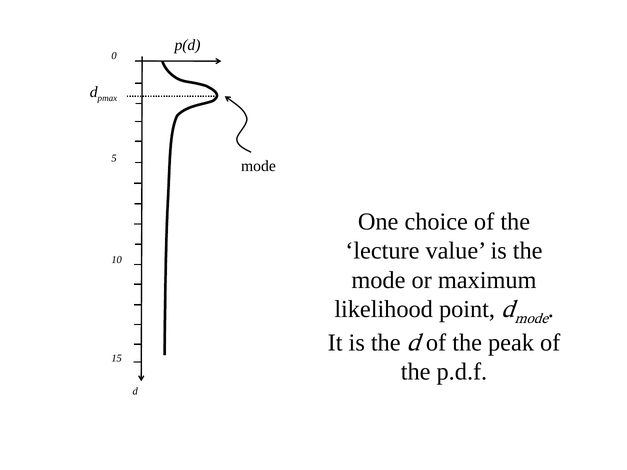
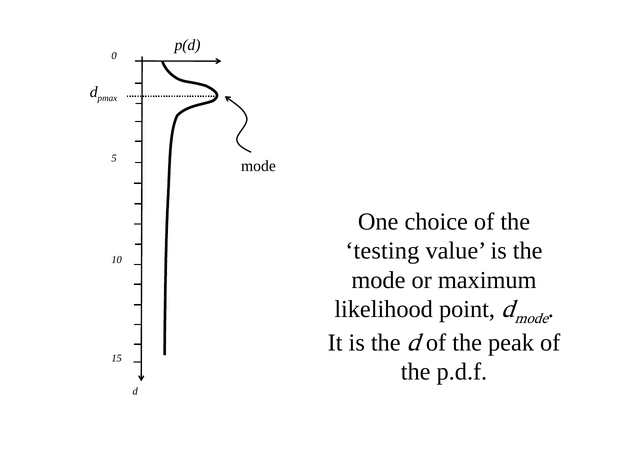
lecture: lecture -> testing
